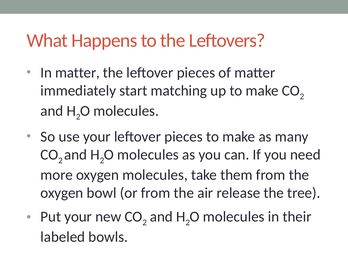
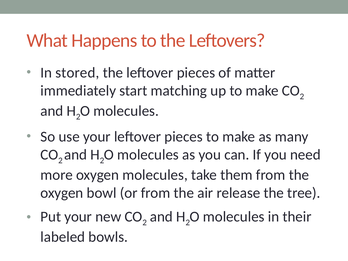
In matter: matter -> stored
